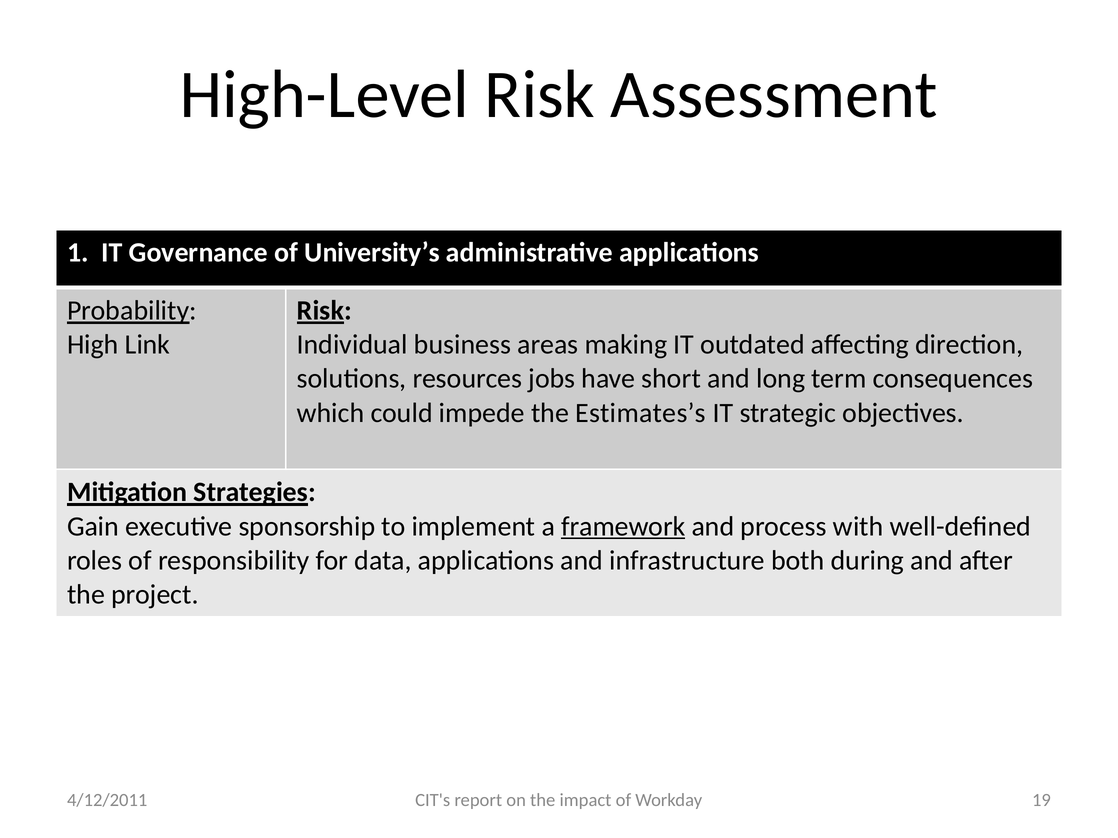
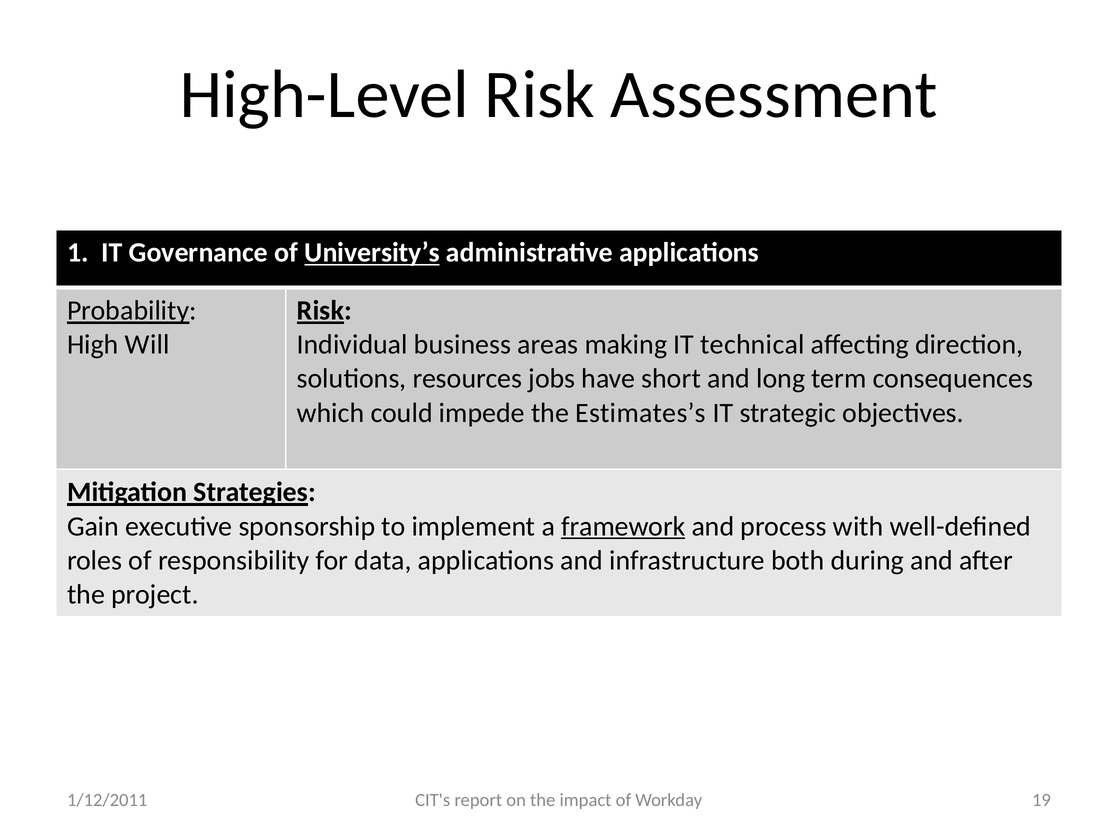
University’s underline: none -> present
Link: Link -> Will
outdated: outdated -> technical
4/12/2011: 4/12/2011 -> 1/12/2011
